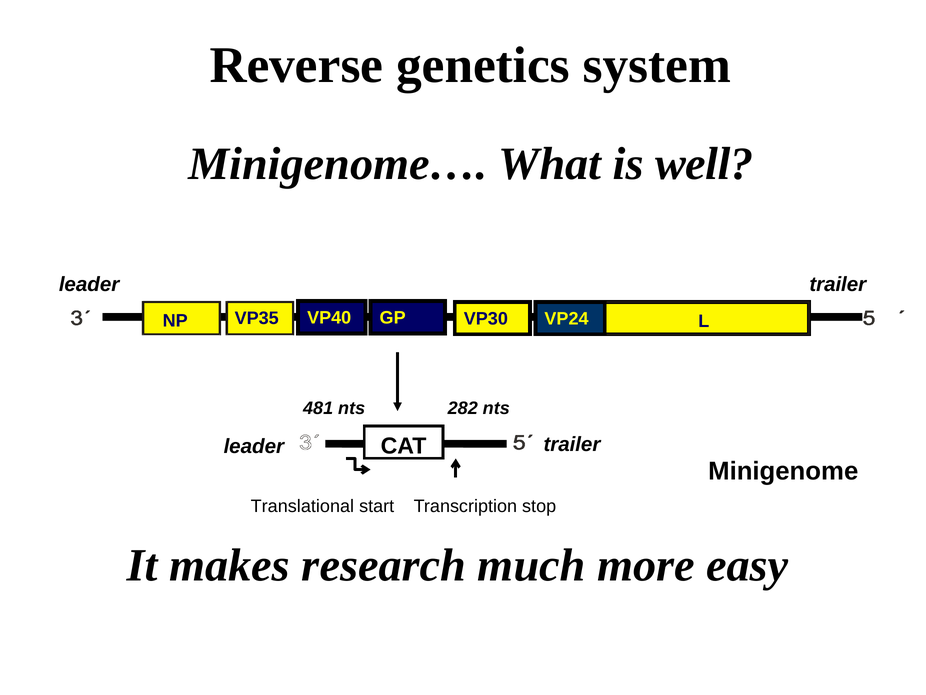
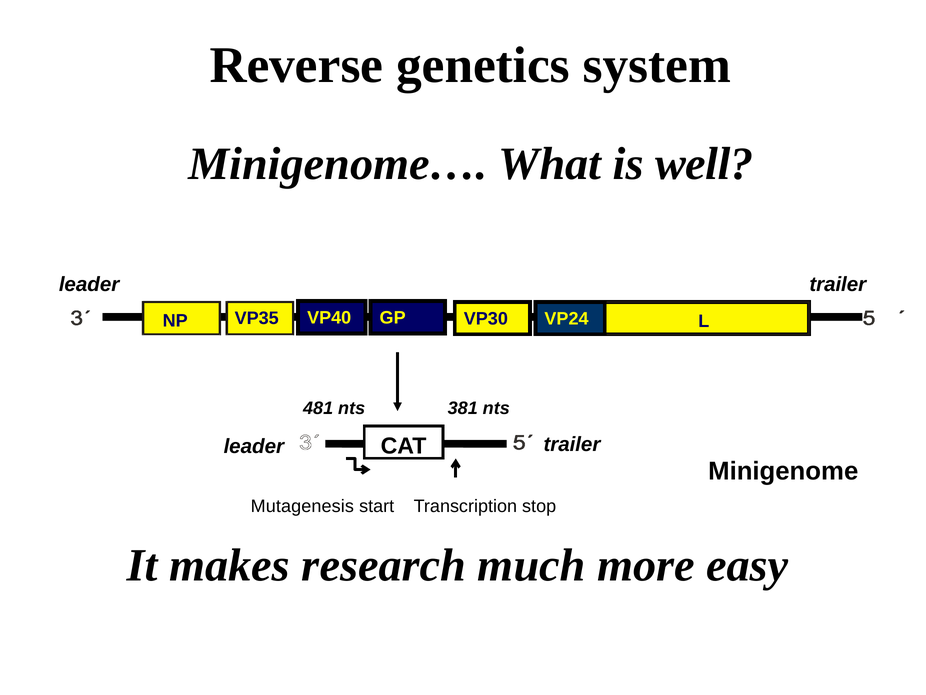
282: 282 -> 381
Translational: Translational -> Mutagenesis
